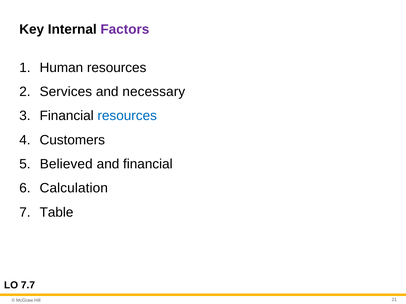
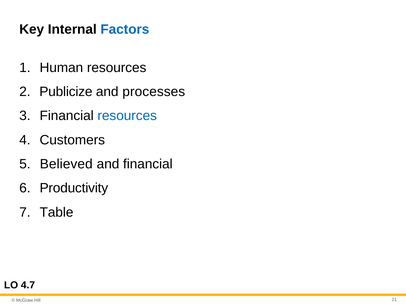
Factors colour: purple -> blue
Services: Services -> Publicize
necessary: necessary -> processes
Calculation: Calculation -> Productivity
7.7: 7.7 -> 4.7
